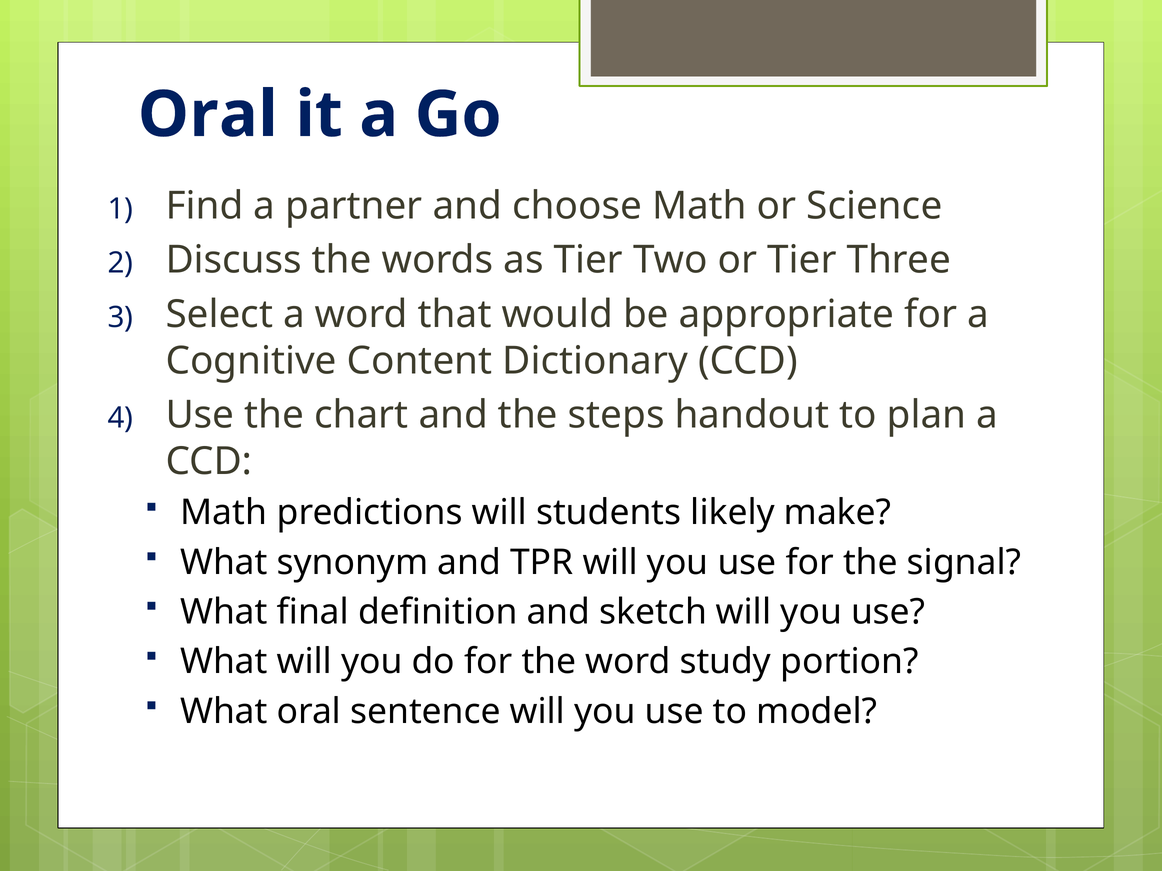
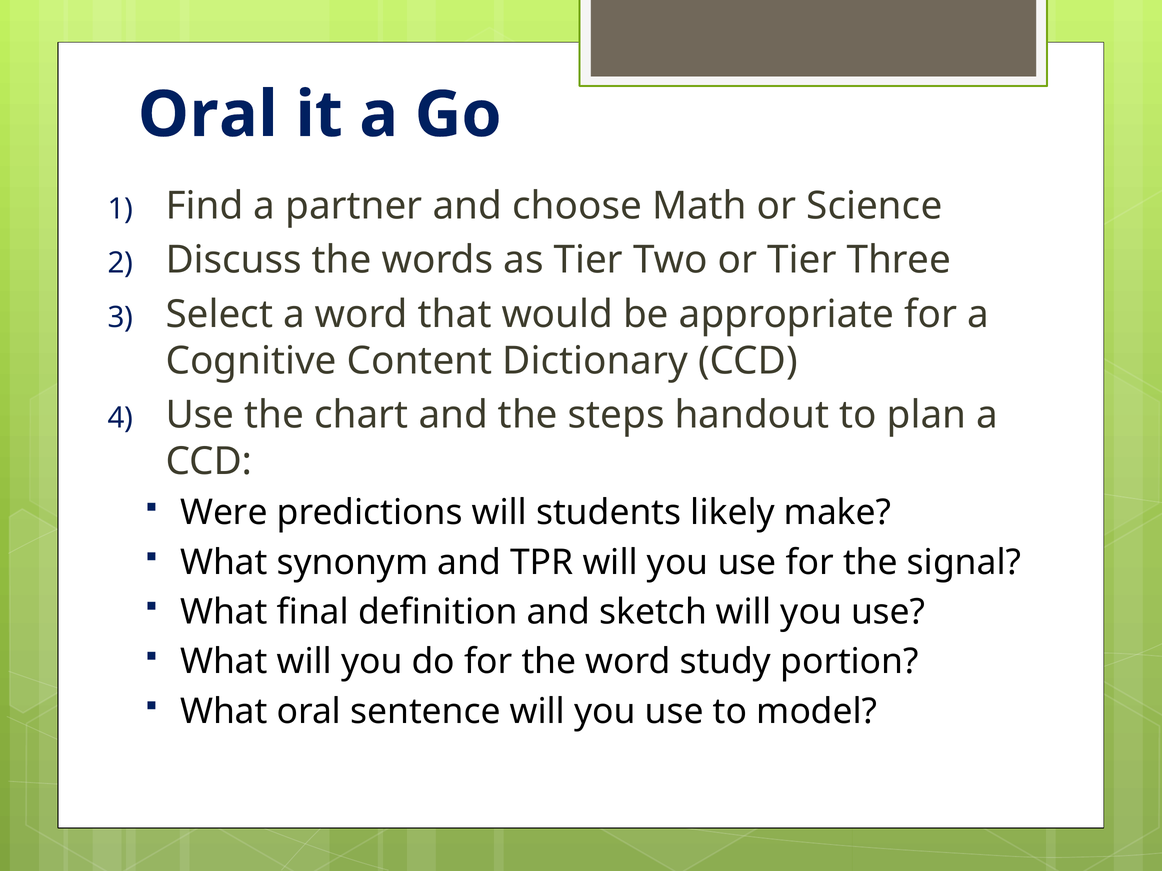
Math at (224, 513): Math -> Were
